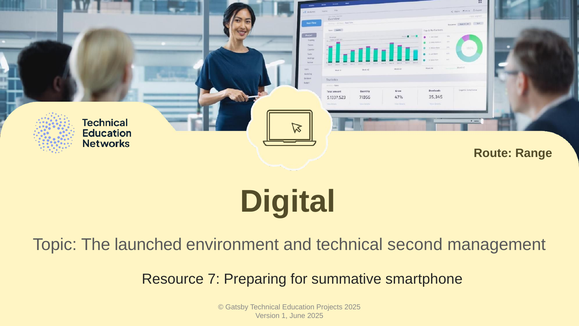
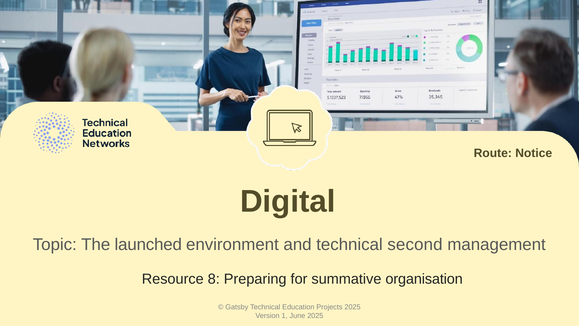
Range: Range -> Notice
7: 7 -> 8
smartphone: smartphone -> organisation
